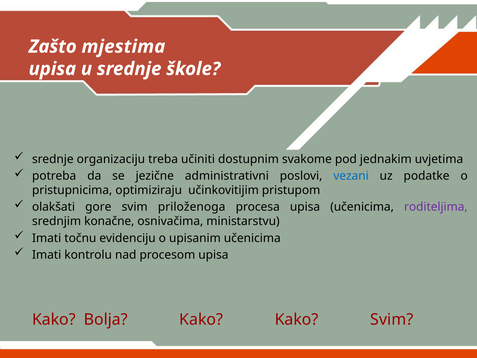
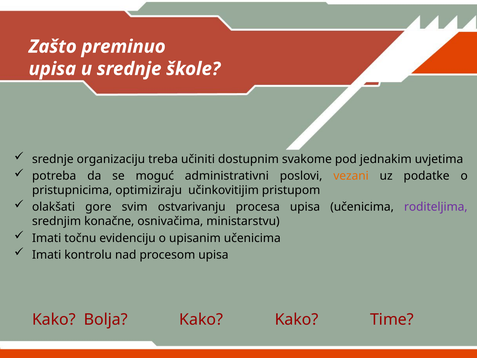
mjestima: mjestima -> preminuo
jezične: jezične -> moguć
vezani colour: blue -> orange
priloženoga: priloženoga -> ostvarivanju
Kako Svim: Svim -> Time
